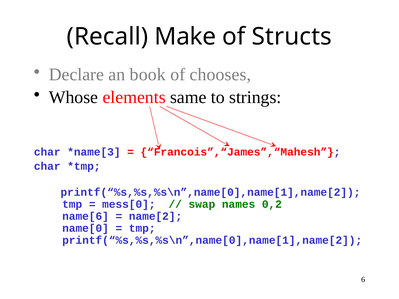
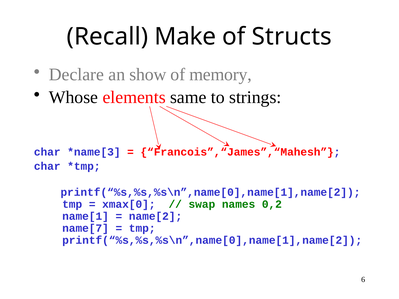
book: book -> show
of chooses: chooses -> memory
mess[0: mess[0 -> xmax[0
name[6: name[6 -> name[1
name[0: name[0 -> name[7
